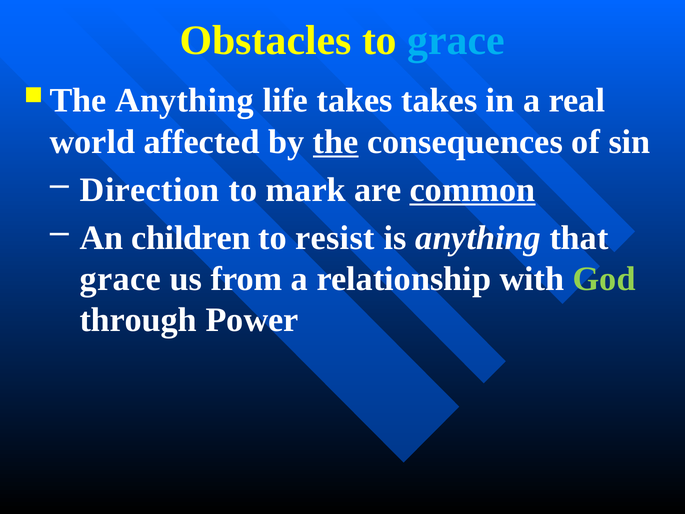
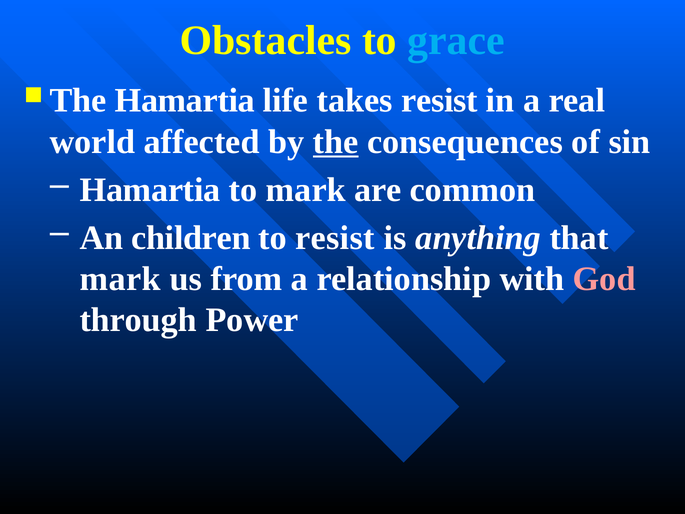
Anything at (185, 101): Anything -> Hamartia
takes takes: takes -> resist
Direction at (150, 190): Direction -> Hamartia
common underline: present -> none
grace at (120, 279): grace -> mark
God colour: light green -> pink
